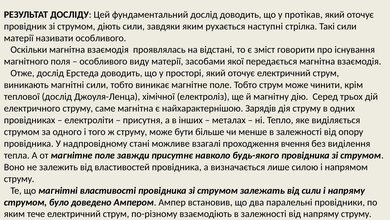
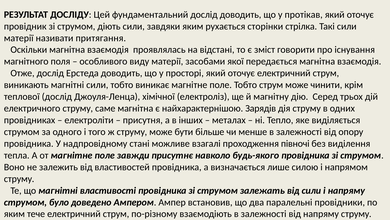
наступні: наступні -> сторінки
називати особливого: особливого -> притягання
вчення: вчення -> півночі
